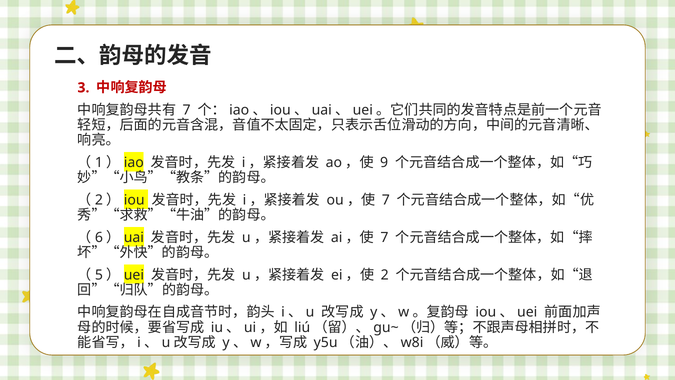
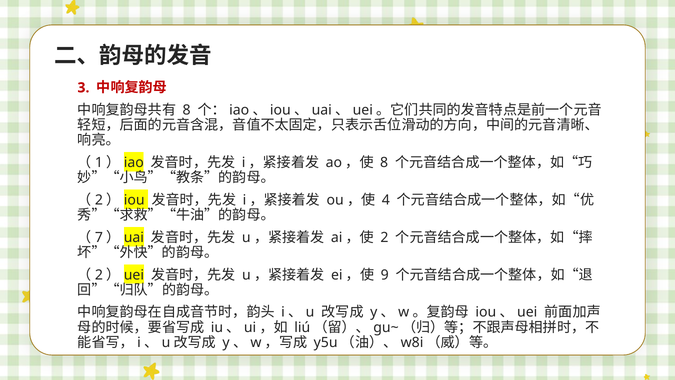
7 at (187, 110): 7 -> 8
9 at (384, 162): 9 -> 8
7 at (386, 200): 7 -> 4
6: 6 -> 7
7 at (385, 237): 7 -> 2
5 at (99, 275): 5 -> 2
2 at (385, 275): 2 -> 9
